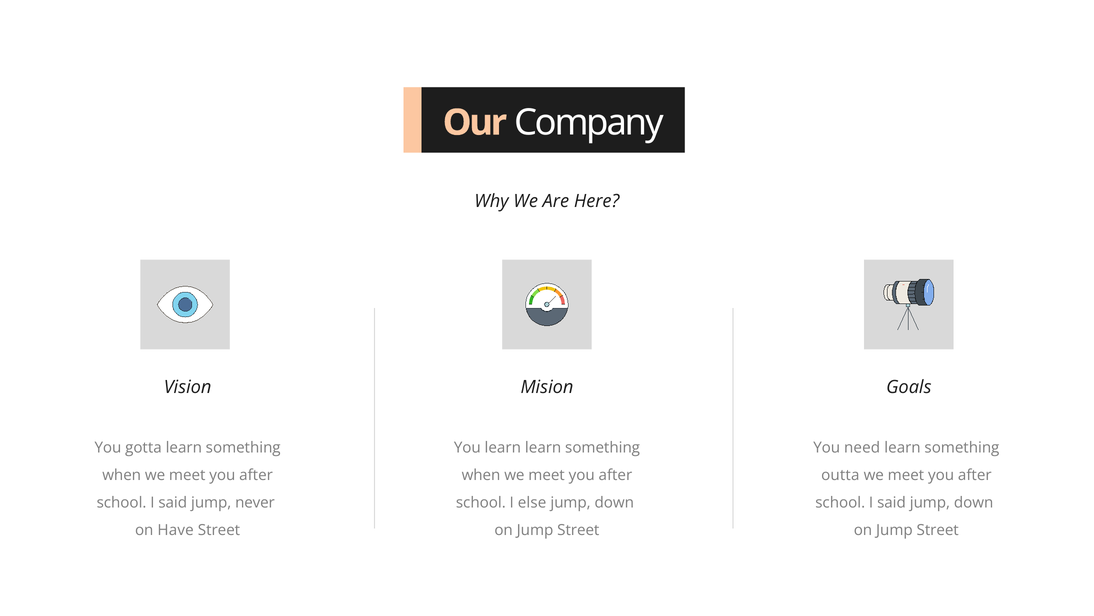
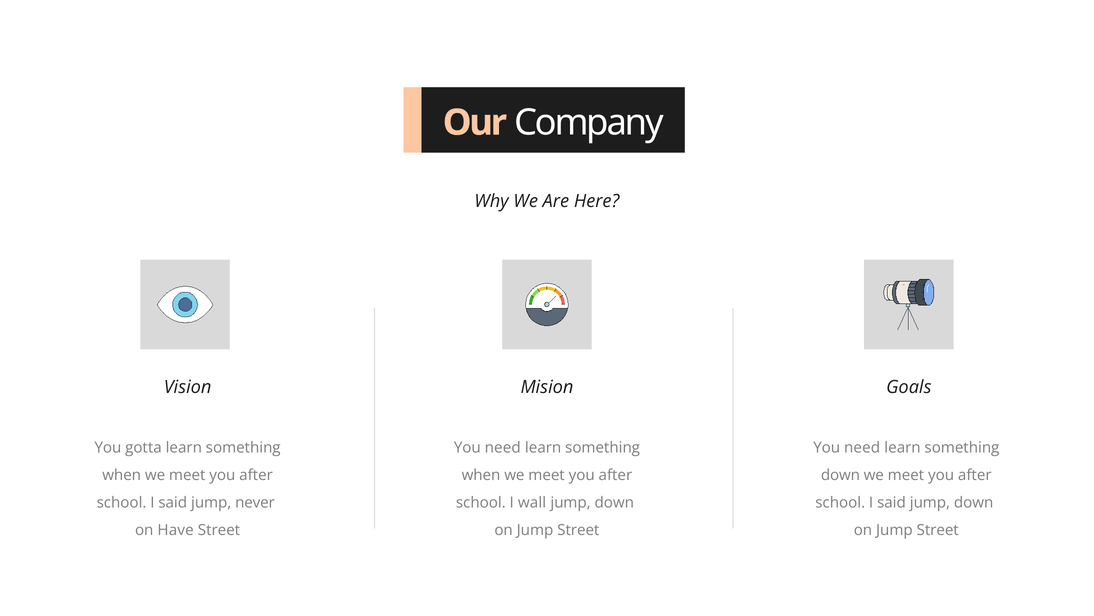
learn at (503, 448): learn -> need
outta at (840, 475): outta -> down
else: else -> wall
